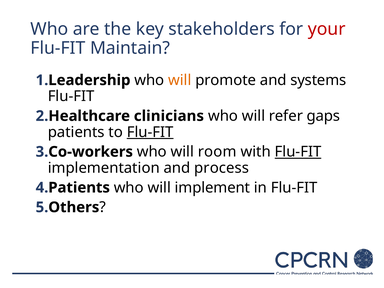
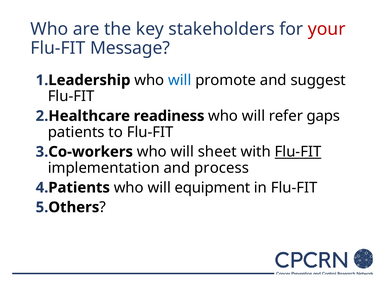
Maintain: Maintain -> Message
will at (180, 80) colour: orange -> blue
systems: systems -> suggest
clinicians: clinicians -> readiness
Flu-FIT at (150, 132) underline: present -> none
room: room -> sheet
implement: implement -> equipment
